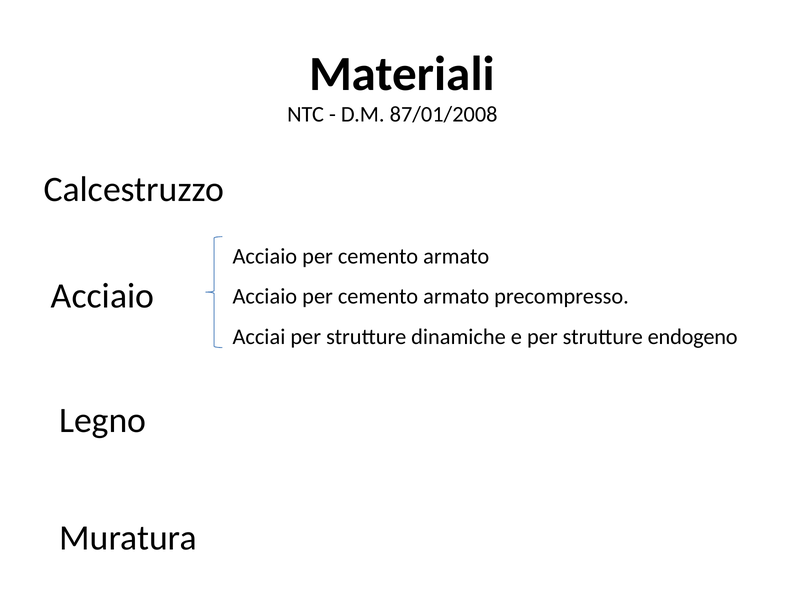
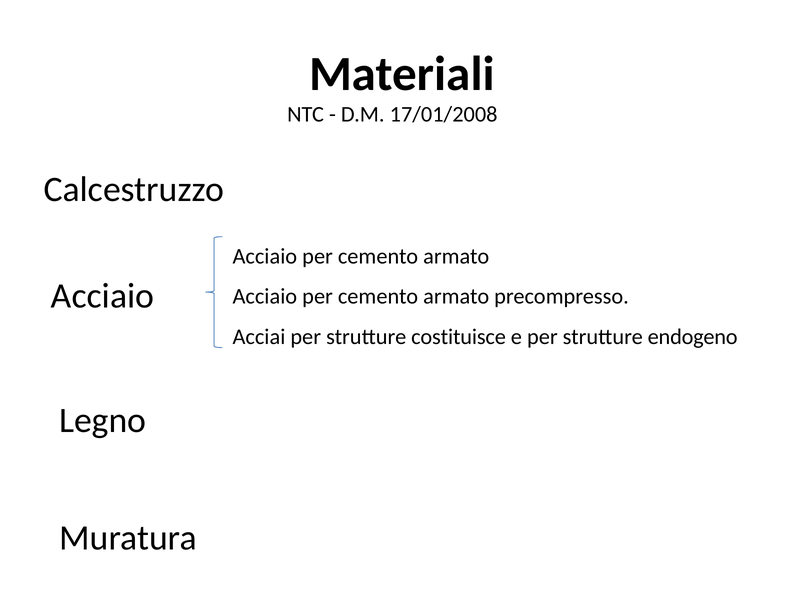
87/01/2008: 87/01/2008 -> 17/01/2008
dinamiche: dinamiche -> costituisce
